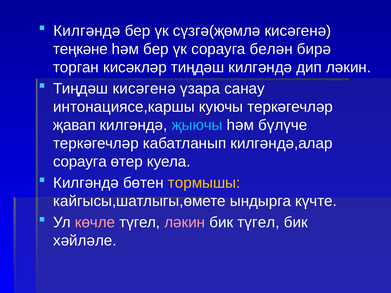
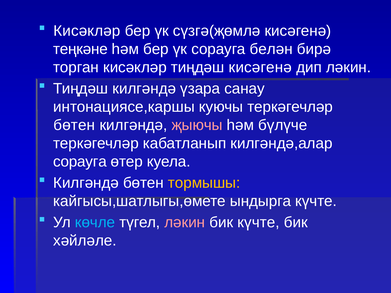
Килгәндә at (87, 31): Килгәндә -> Кисәкләр
тиңдәш килгәндә: килгәндә -> кисәгенә
Тиңдәш кисәгенә: кисәгенә -> килгәндә
җавап at (74, 125): җавап -> бөтен
җыючы colour: light blue -> pink
көчле colour: pink -> light blue
бик түгел: түгел -> күчте
